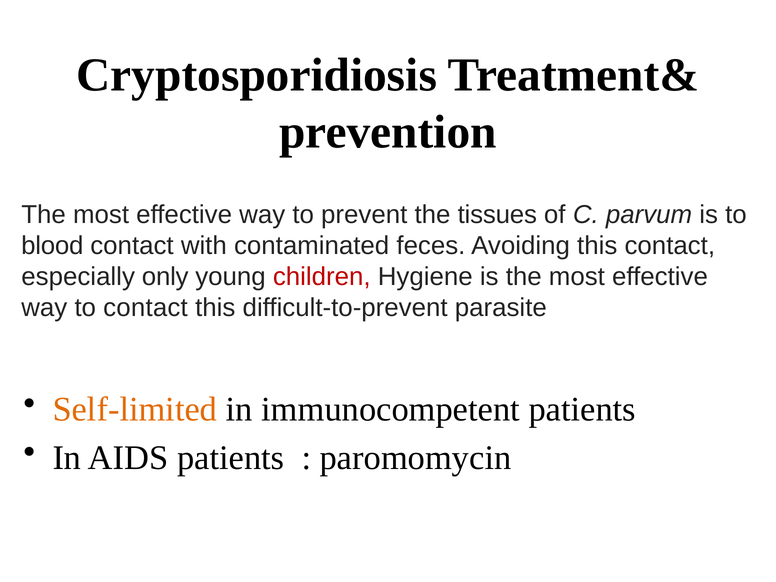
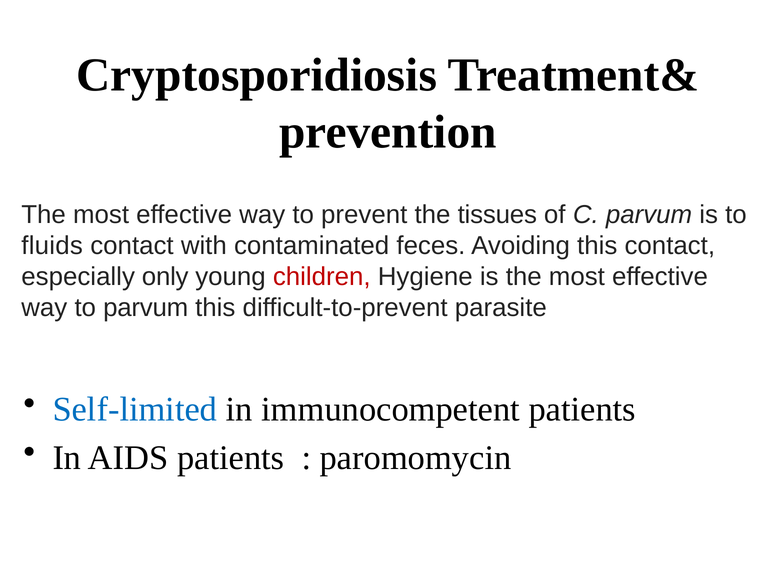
blood: blood -> fluids
to contact: contact -> parvum
Self-limited colour: orange -> blue
